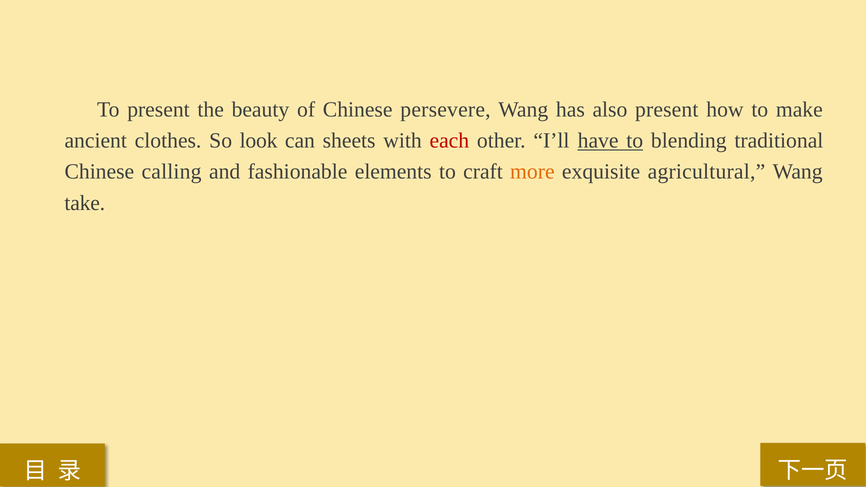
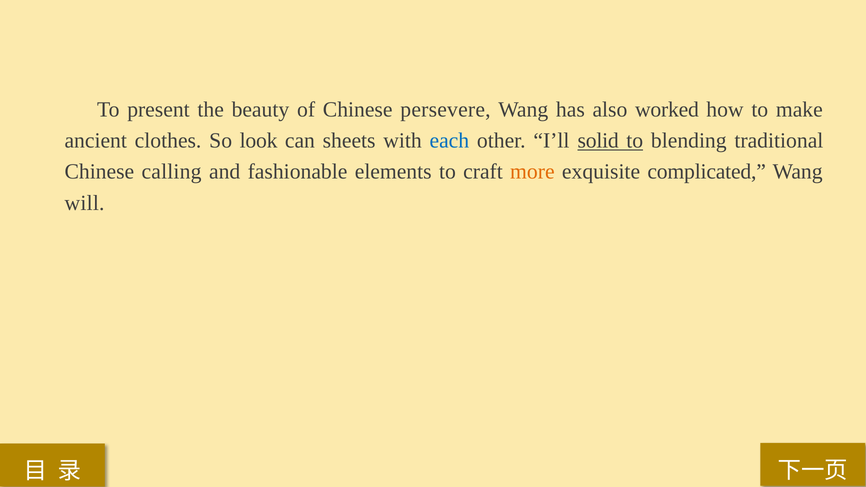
also present: present -> worked
each colour: red -> blue
have: have -> solid
agricultural: agricultural -> complicated
take: take -> will
